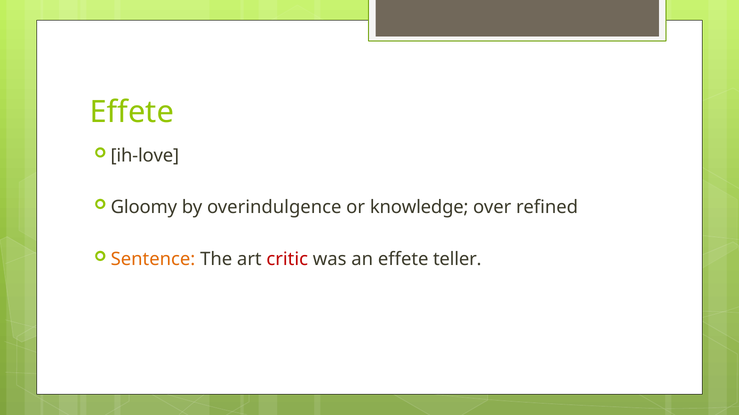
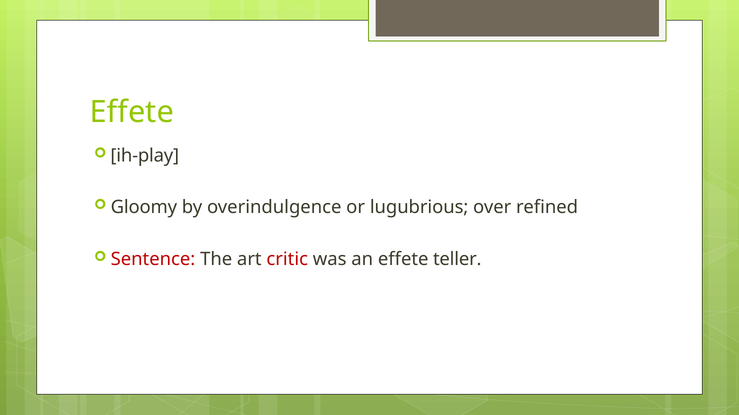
ih-love: ih-love -> ih-play
knowledge: knowledge -> lugubrious
Sentence colour: orange -> red
